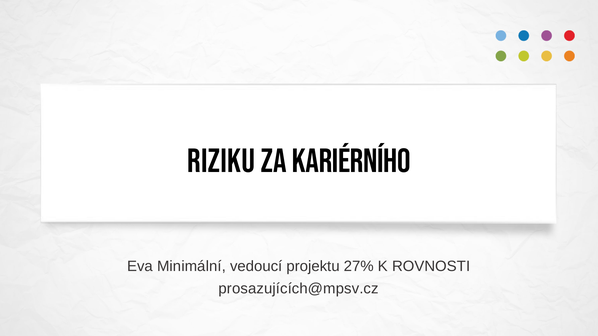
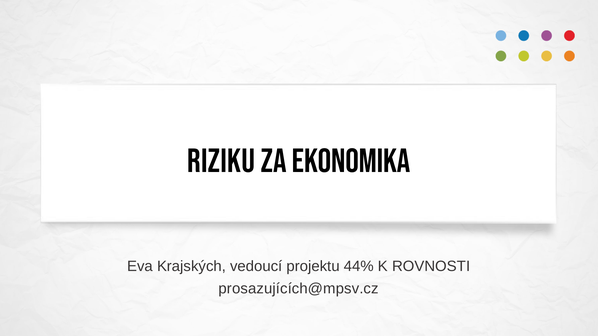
kariérního: kariérního -> ekonomika
Minimální: Minimální -> Krajských
27%: 27% -> 44%
